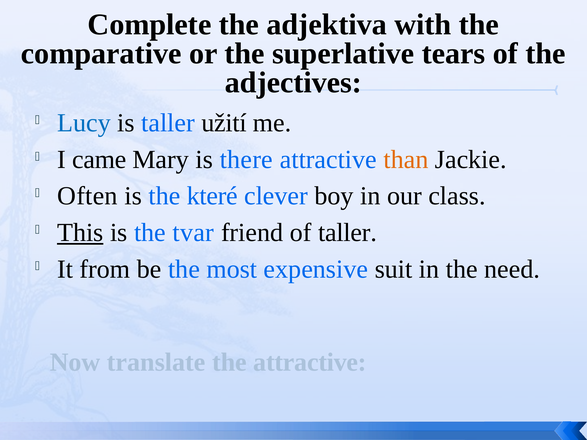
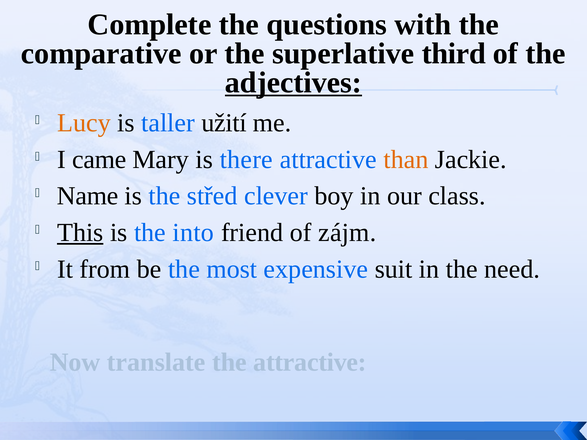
adjektiva: adjektiva -> questions
tears: tears -> third
adjectives underline: none -> present
Lucy colour: blue -> orange
Often: Often -> Name
které: které -> střed
tvar: tvar -> into
of taller: taller -> zájm
